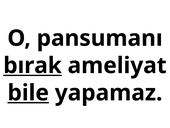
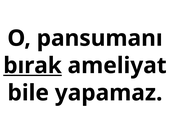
bile underline: present -> none
